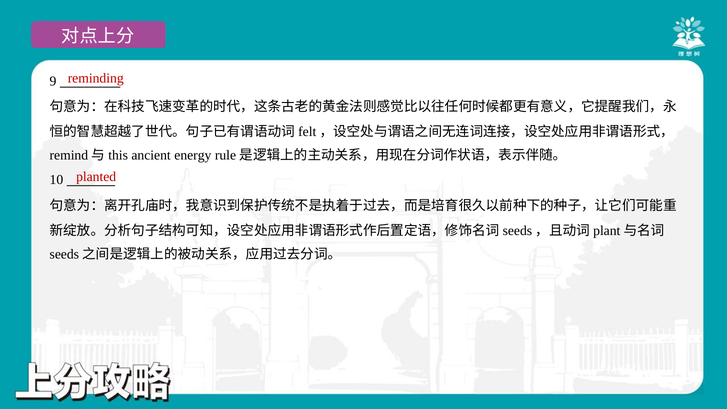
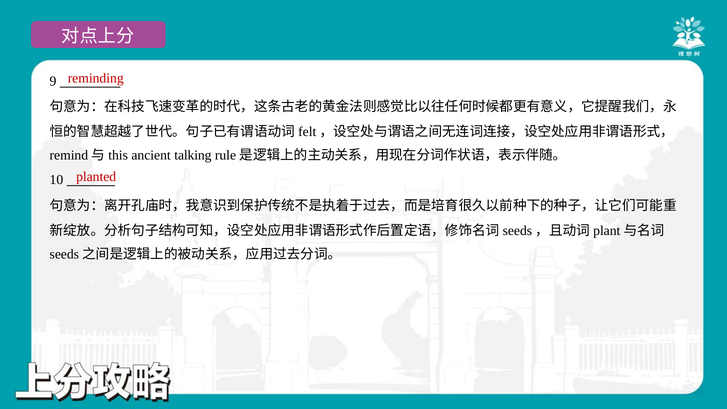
energy: energy -> talking
